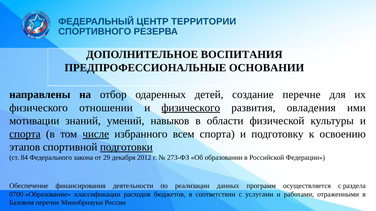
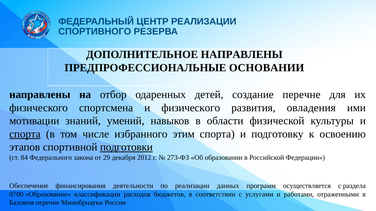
ТЕРРИТОРИИ at (204, 22): ТЕРРИТОРИИ -> РЕАЛИЗАЦИИ
ДОПОЛНИТЕЛЬНОЕ ВОСПИТАНИЯ: ВОСПИТАНИЯ -> НАПРАВЛЕНЫ
отношении: отношении -> спортсмена
физического at (191, 108) underline: present -> none
числе underline: present -> none
всем: всем -> этим
